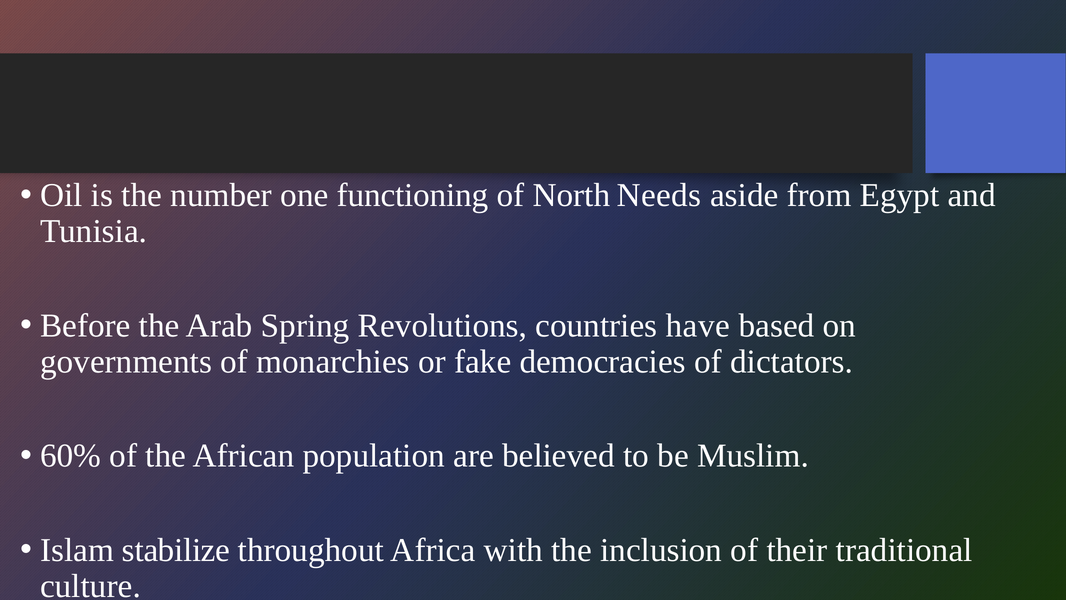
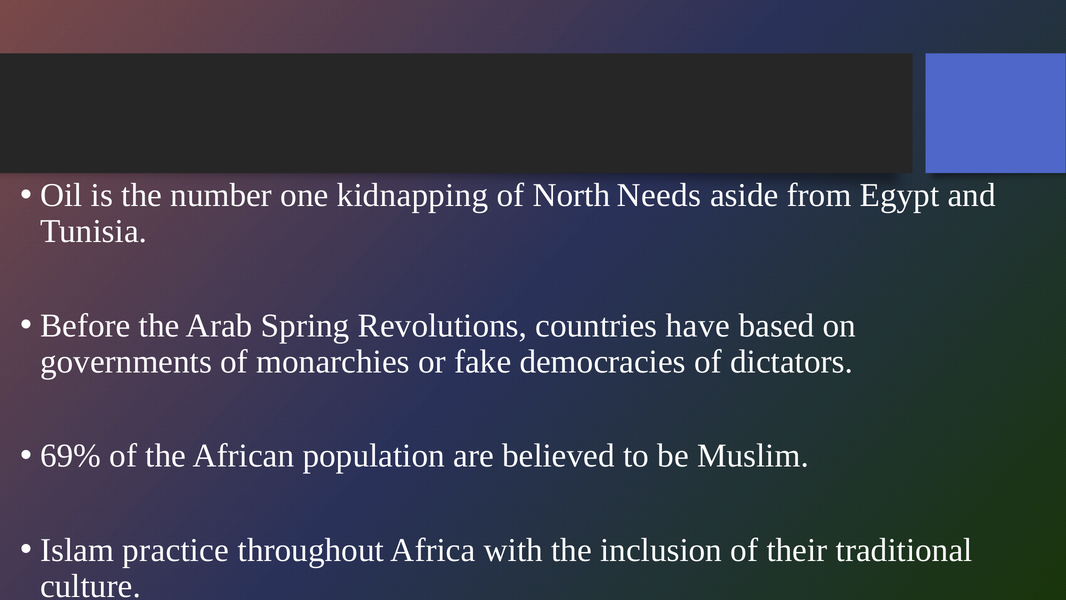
functioning: functioning -> kidnapping
60%: 60% -> 69%
stabilize: stabilize -> practice
